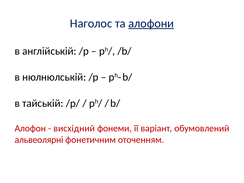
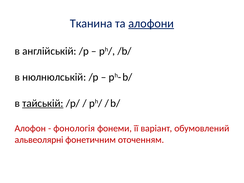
Наголос: Наголос -> Тканина
тайській underline: none -> present
висхідний: висхідний -> фонологія
